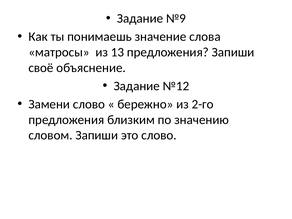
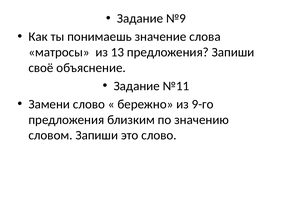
№12: №12 -> №11
2-го: 2-го -> 9-го
